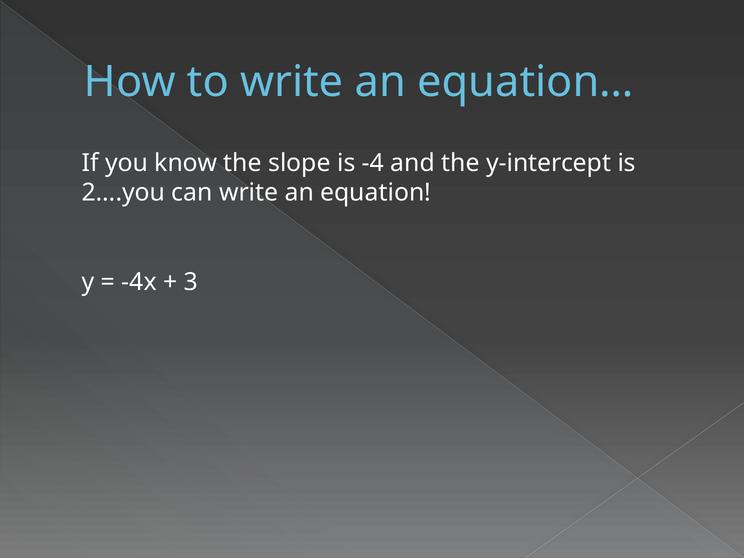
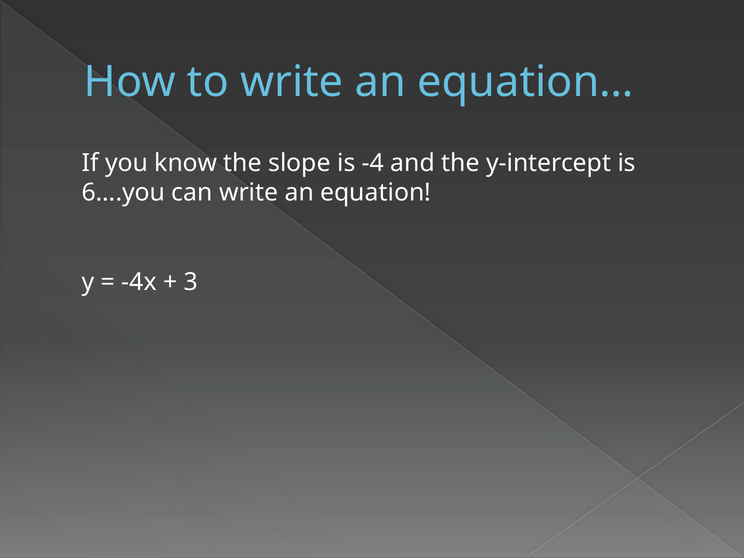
2….you: 2….you -> 6….you
